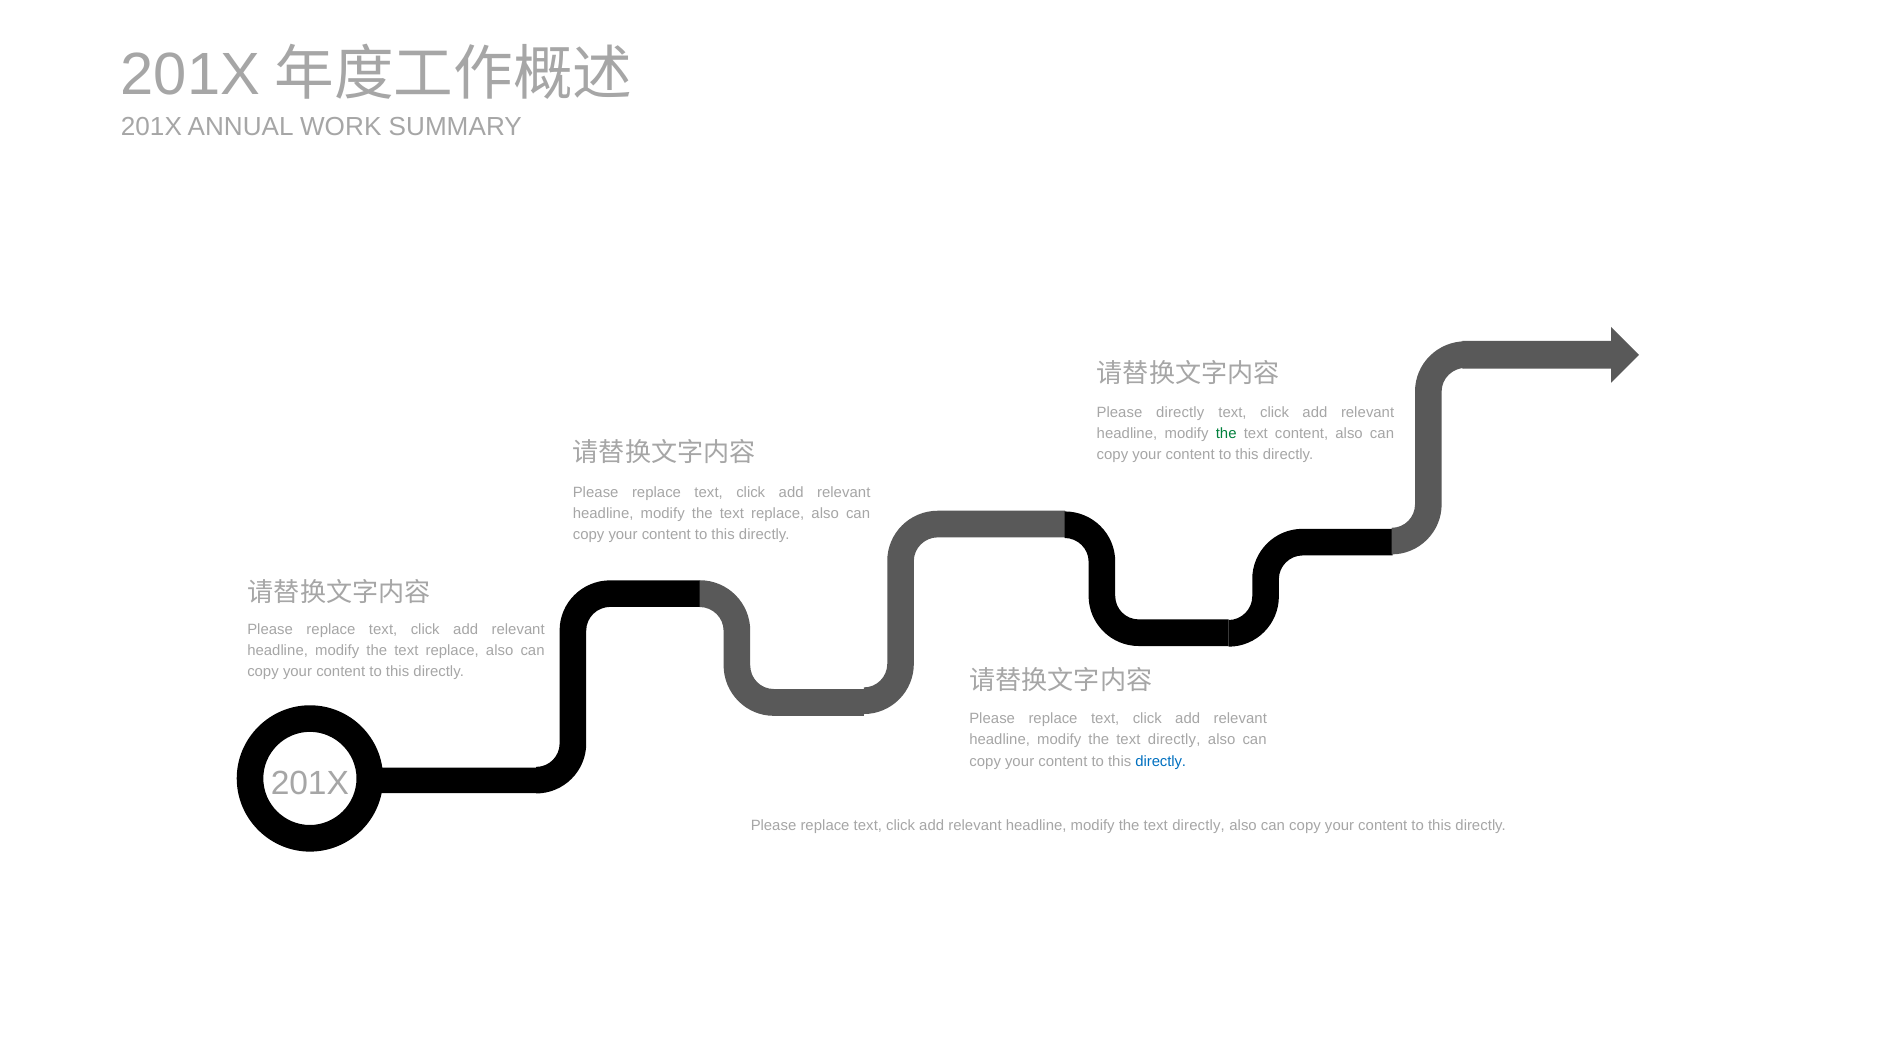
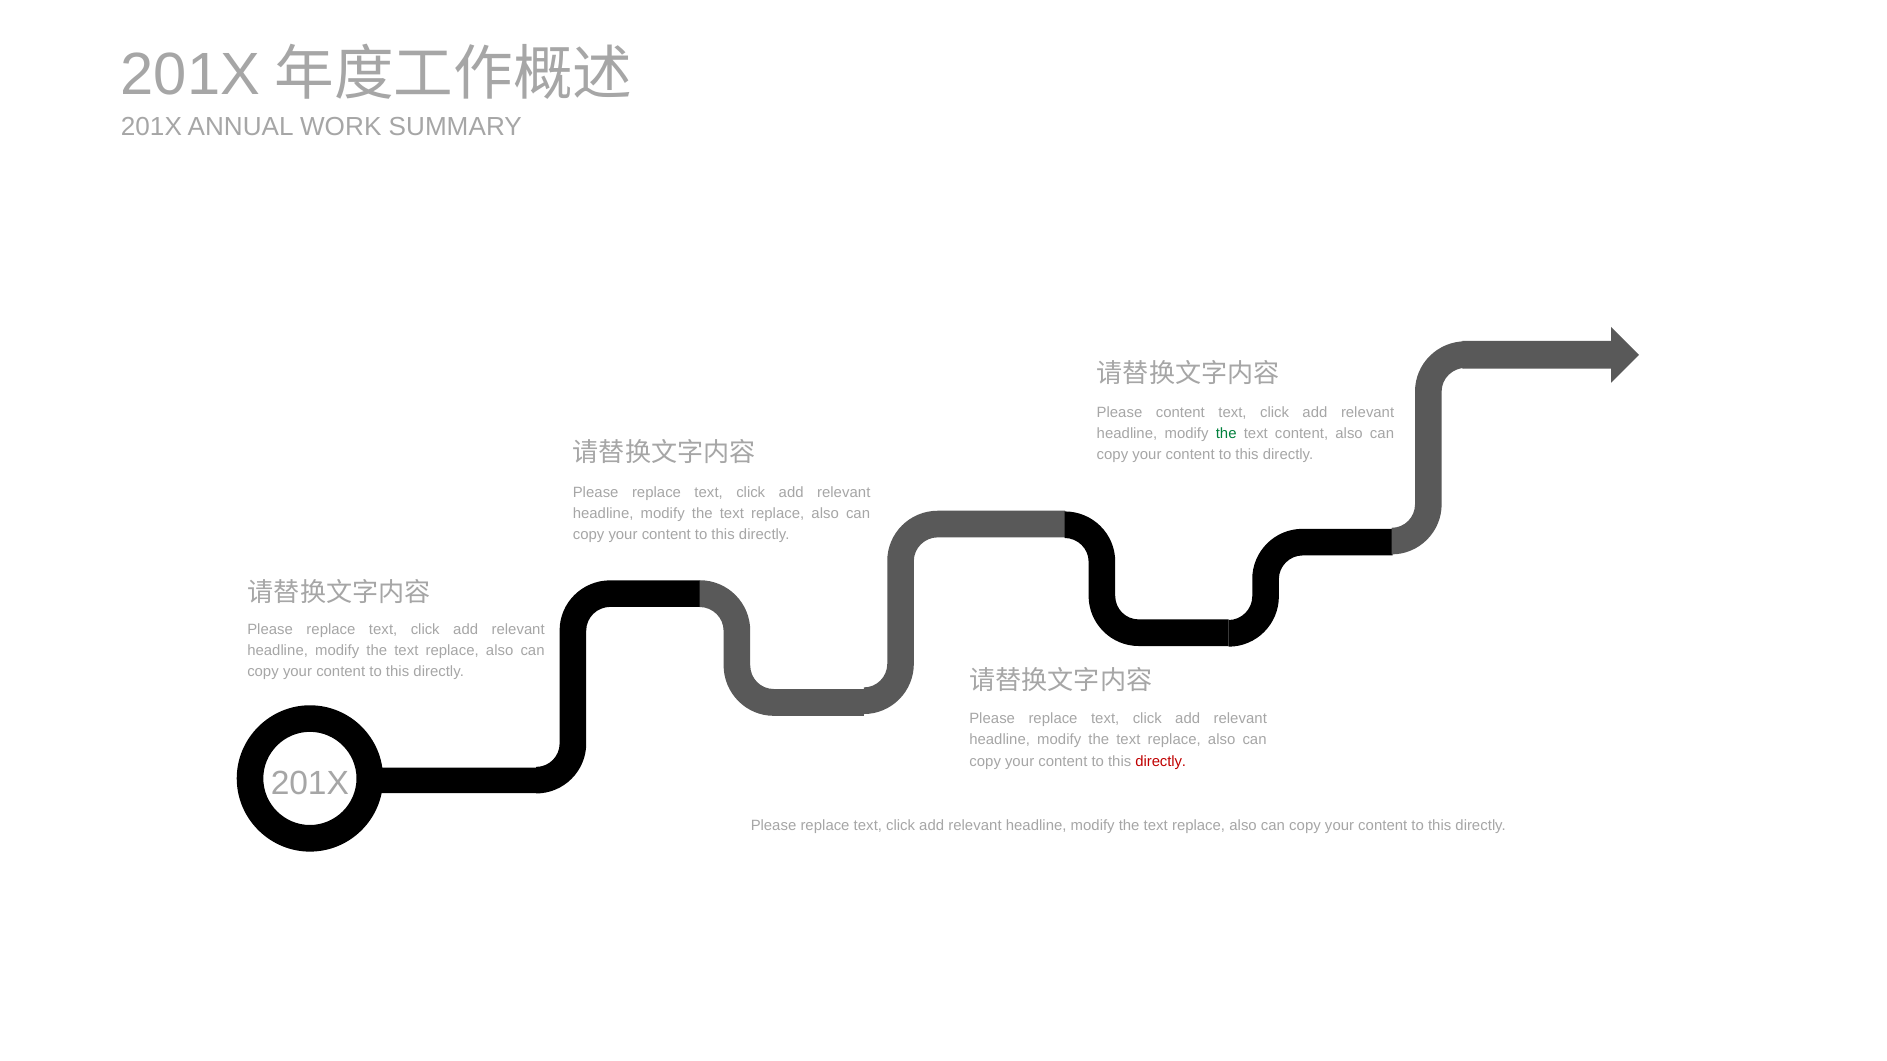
Please directly: directly -> content
directly at (1174, 740): directly -> replace
directly at (1161, 762) colour: blue -> red
directly at (1199, 826): directly -> replace
